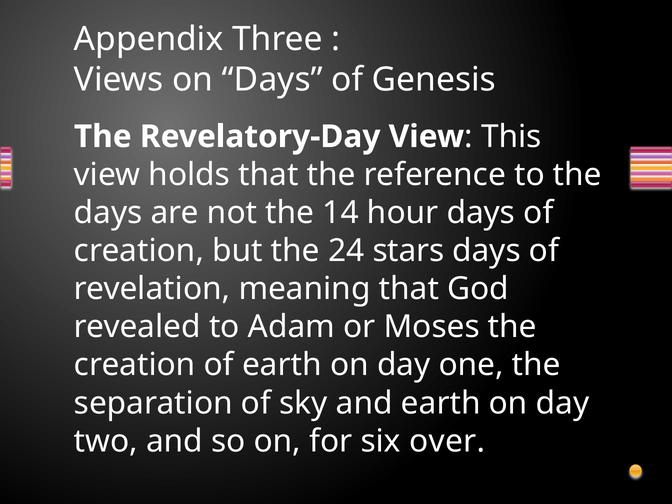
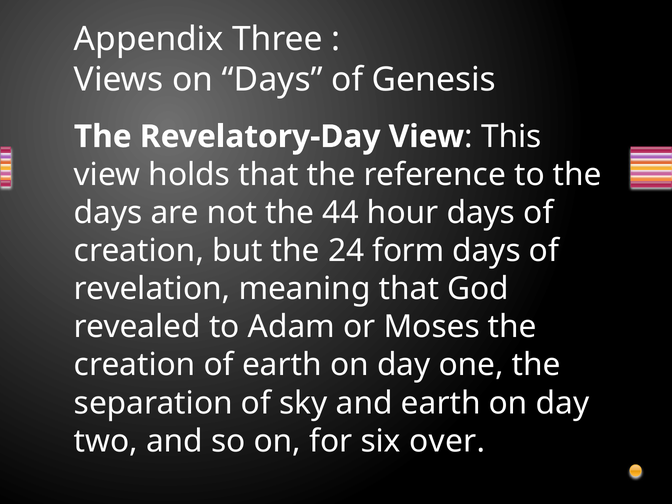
14: 14 -> 44
stars: stars -> form
